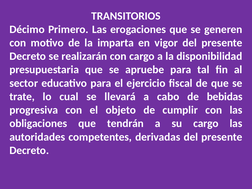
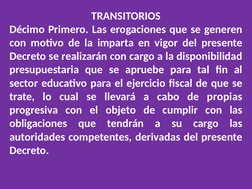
bebidas: bebidas -> propias
